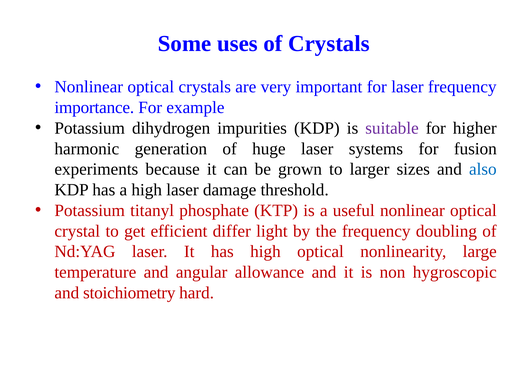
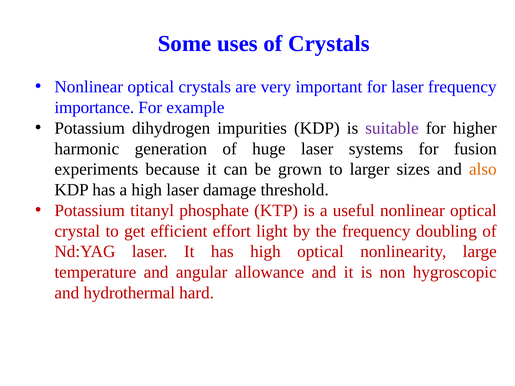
also colour: blue -> orange
differ: differ -> effort
stoichiometry: stoichiometry -> hydrothermal
